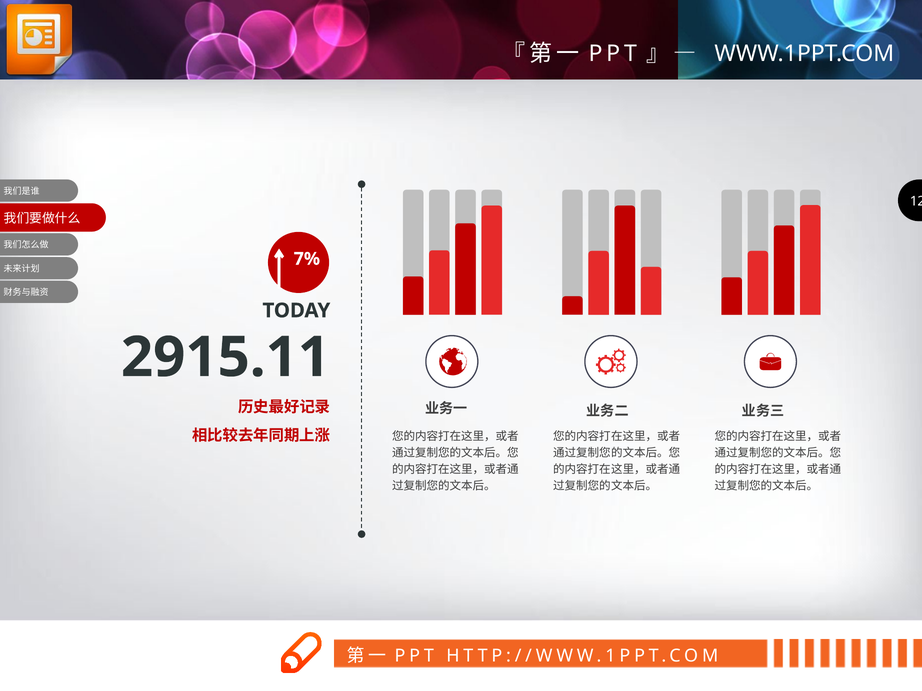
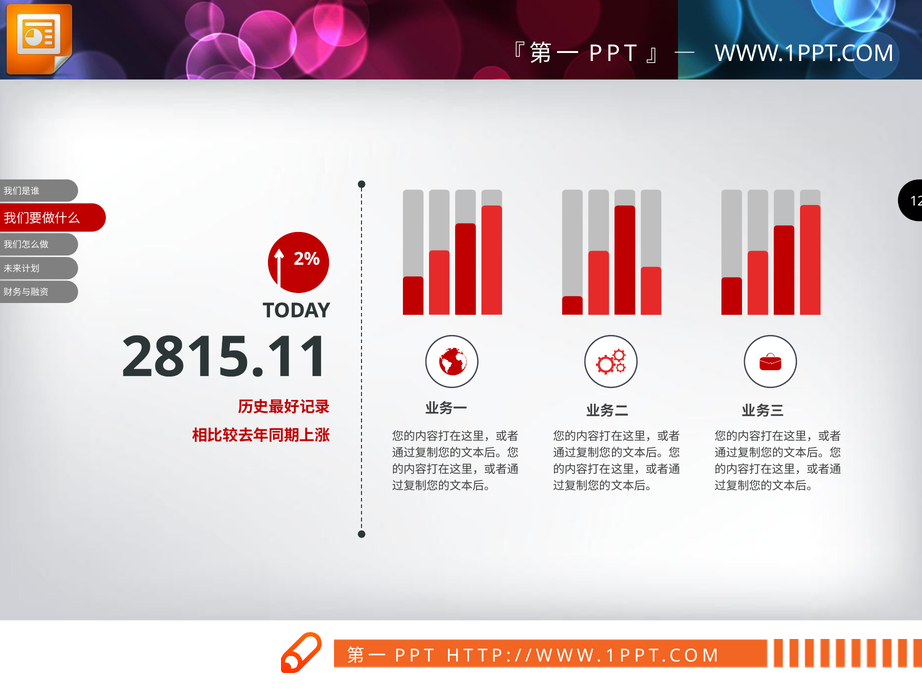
7%: 7% -> 2%
2915.11: 2915.11 -> 2815.11
